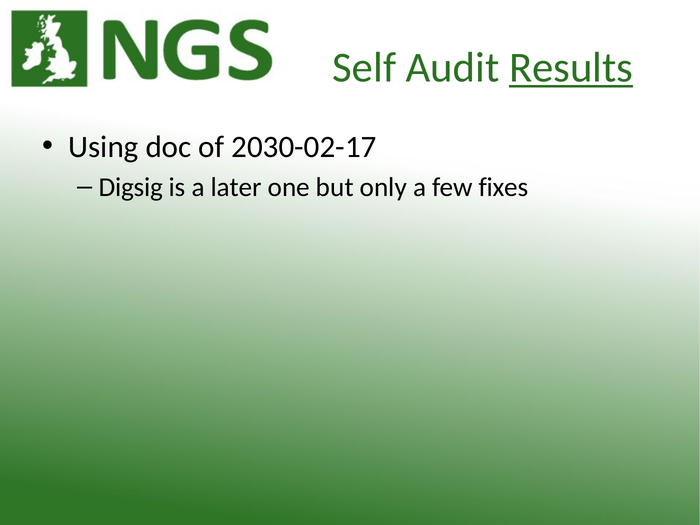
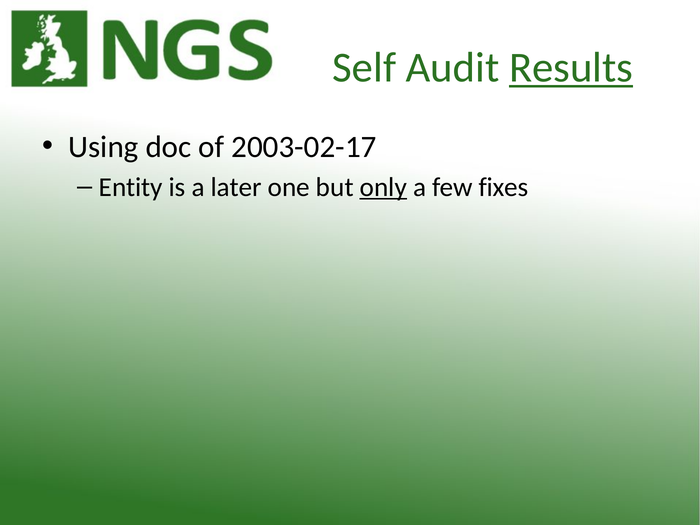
2030-02-17: 2030-02-17 -> 2003-02-17
Digsig: Digsig -> Entity
only underline: none -> present
